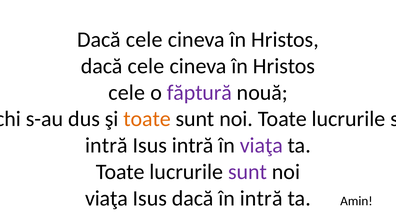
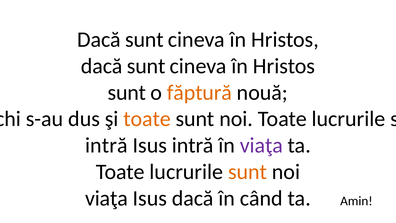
cele at (144, 40): cele -> sunt
cele at (146, 66): cele -> sunt
cele at (127, 92): cele -> sunt
făptură colour: purple -> orange
sunt at (248, 172) colour: purple -> orange
în intră: intră -> când
